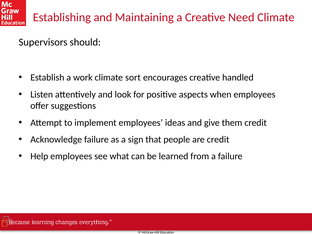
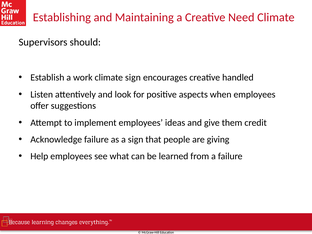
climate sort: sort -> sign
are credit: credit -> giving
